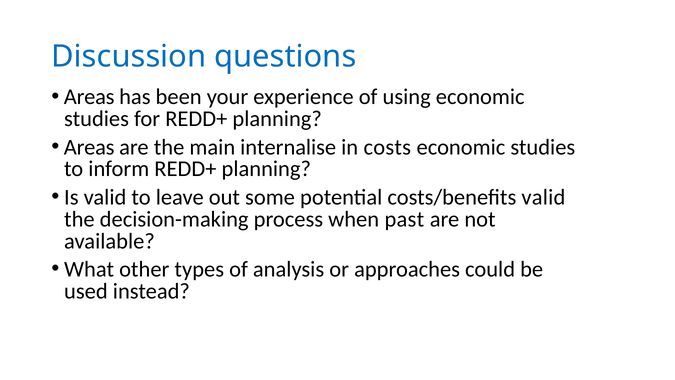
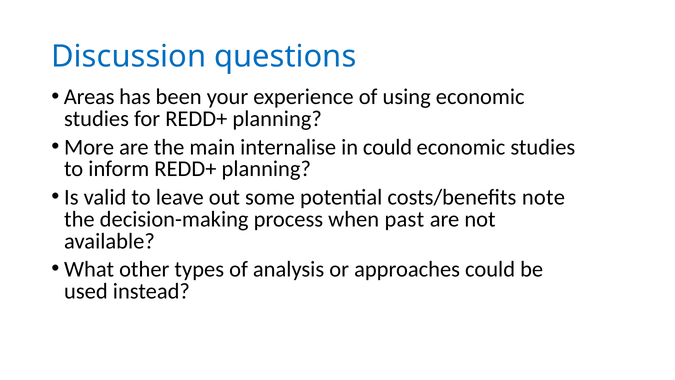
Areas at (89, 147): Areas -> More
in costs: costs -> could
costs/benefits valid: valid -> note
